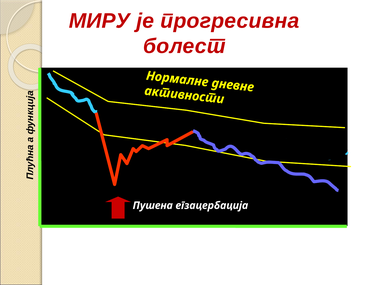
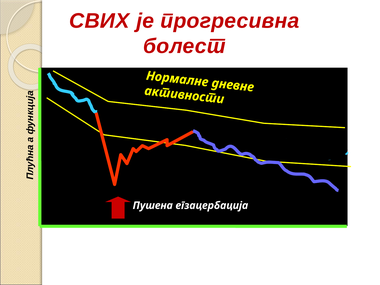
МИРУ: МИРУ -> СВИХ
